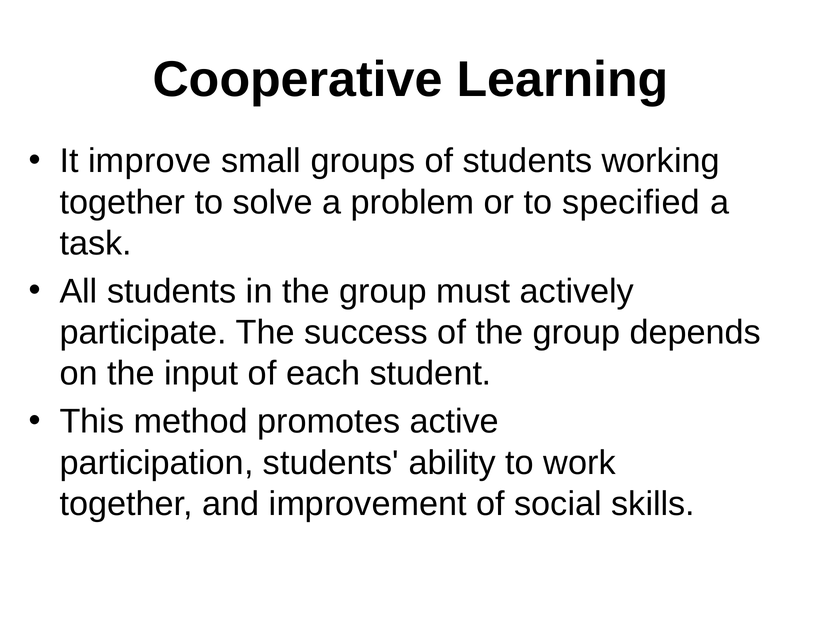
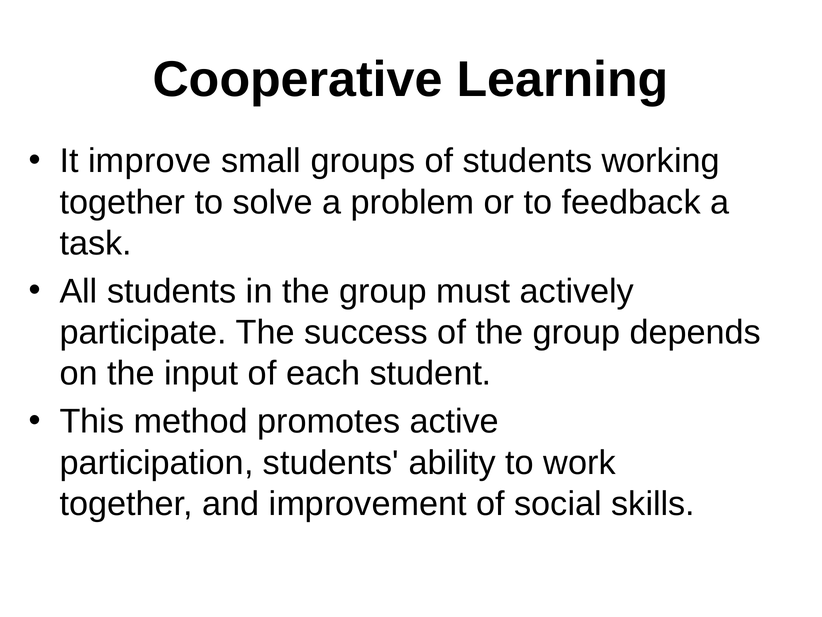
specified: specified -> feedback
